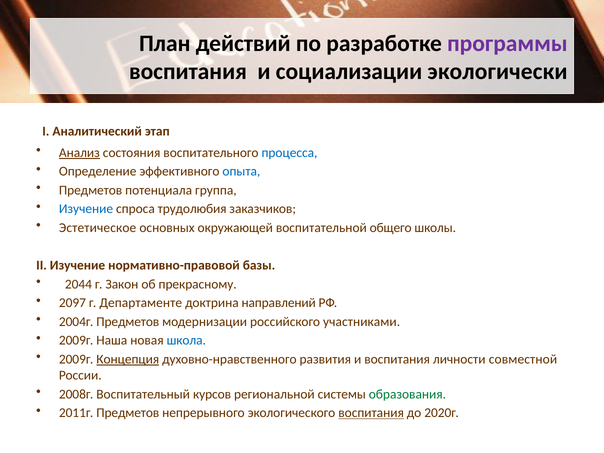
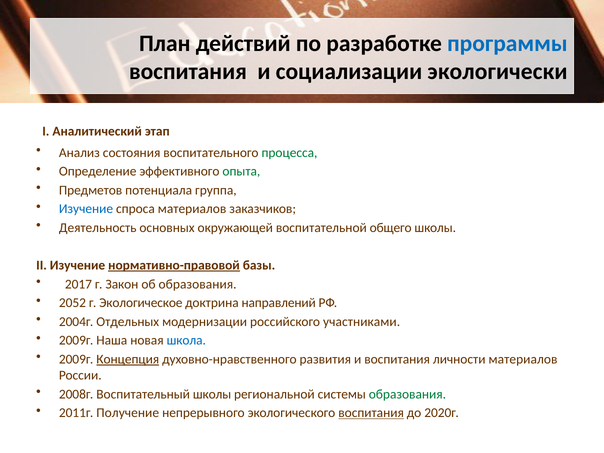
программы colour: purple -> blue
Анализ underline: present -> none
процесса colour: blue -> green
опыта colour: blue -> green
спроса трудолюбия: трудолюбия -> материалов
Эстетическое: Эстетическое -> Деятельность
нормативно-правовой underline: none -> present
2044: 2044 -> 2017
об прекрасному: прекрасному -> образования
2097: 2097 -> 2052
Департаменте: Департаменте -> Экологическое
2004г Предметов: Предметов -> Отдельных
личности совместной: совместной -> материалов
Воспитательный курсов: курсов -> школы
2011г Предметов: Предметов -> Получение
